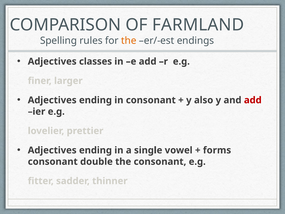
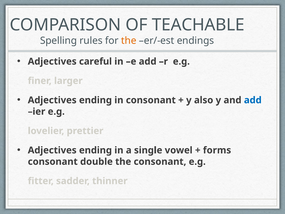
FARMLAND: FARMLAND -> TEACHABLE
classes: classes -> careful
add at (253, 100) colour: red -> blue
